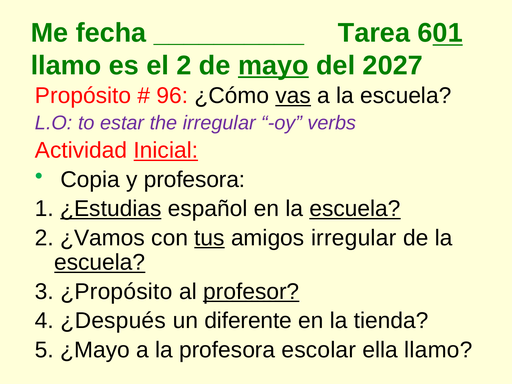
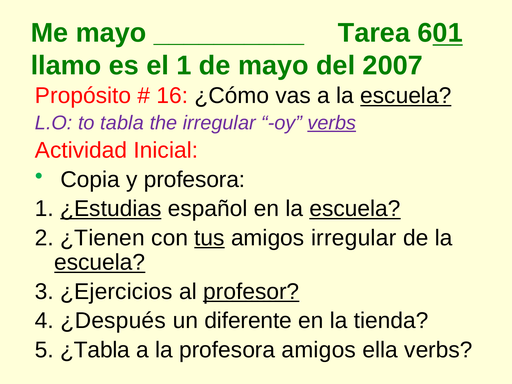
Me fecha: fecha -> mayo
el 2: 2 -> 1
mayo at (273, 65) underline: present -> none
2027: 2027 -> 2007
96: 96 -> 16
vas underline: present -> none
escuela at (406, 96) underline: none -> present
estar: estar -> tabla
verbs at (332, 123) underline: none -> present
Inicial underline: present -> none
¿Vamos: ¿Vamos -> ¿Tienen
¿Propósito: ¿Propósito -> ¿Ejercicios
¿Mayo: ¿Mayo -> ¿Tabla
profesora escolar: escolar -> amigos
ella llamo: llamo -> verbs
